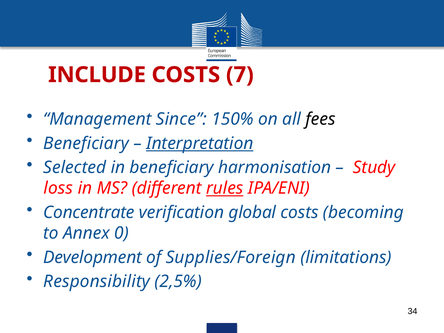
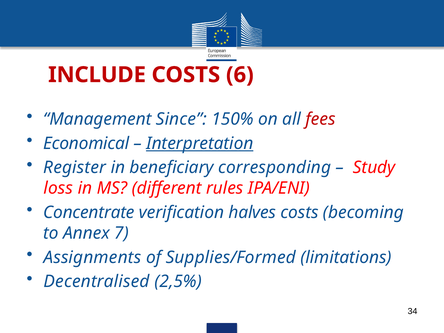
7: 7 -> 6
fees colour: black -> red
Beneficiary at (86, 143): Beneficiary -> Economical
Selected: Selected -> Register
harmonisation: harmonisation -> corresponding
rules underline: present -> none
global: global -> halves
0: 0 -> 7
Development: Development -> Assignments
Supplies/Foreign: Supplies/Foreign -> Supplies/Formed
Responsibility: Responsibility -> Decentralised
